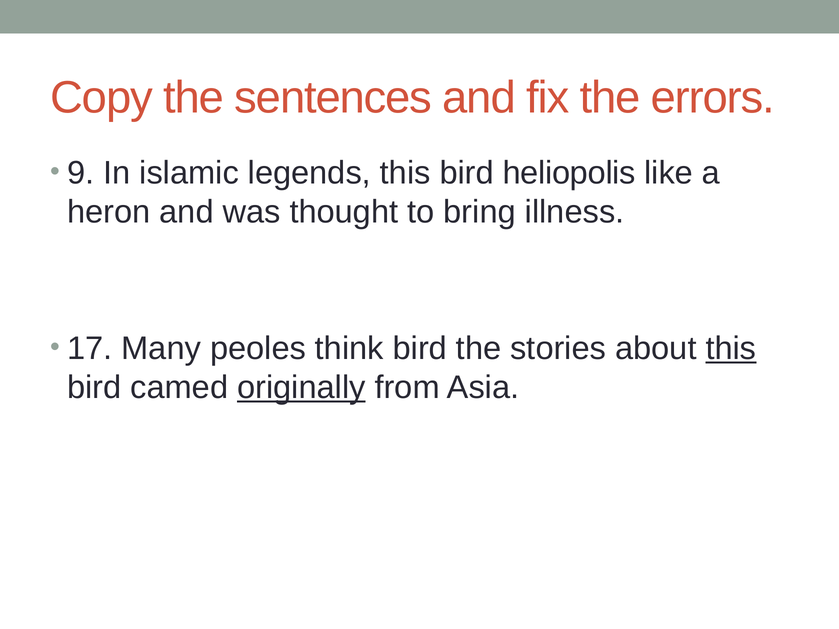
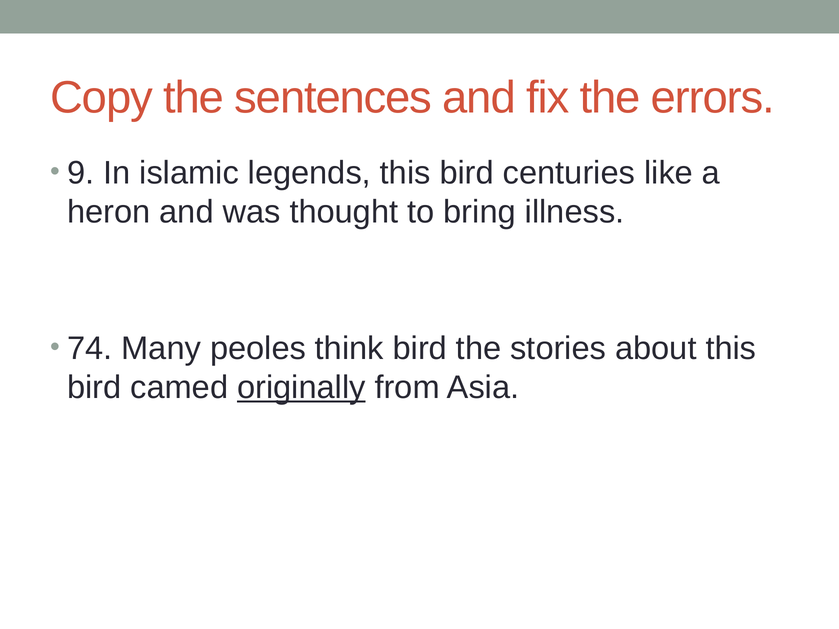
heliopolis: heliopolis -> centuries
17: 17 -> 74
this at (731, 349) underline: present -> none
